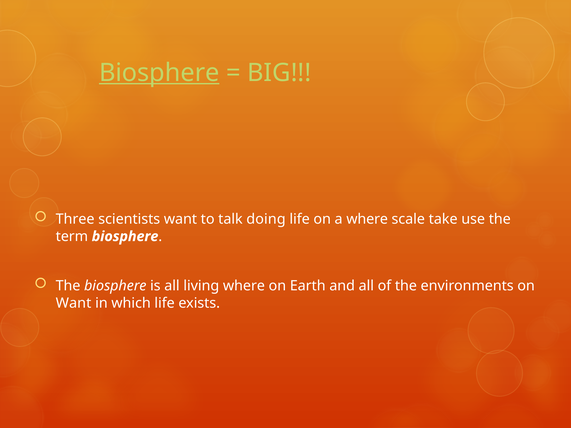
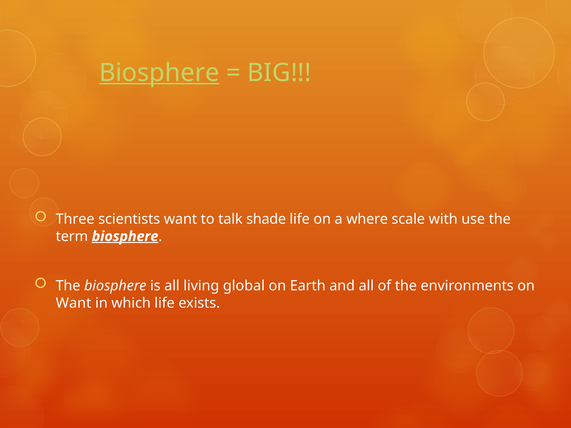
doing: doing -> shade
take: take -> with
biosphere at (125, 237) underline: none -> present
living where: where -> global
